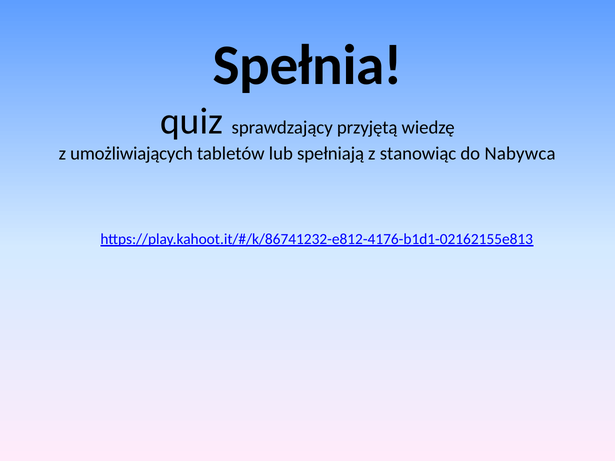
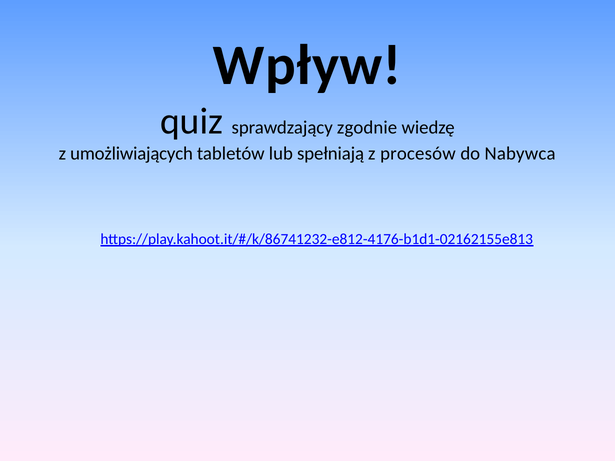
Spełnia: Spełnia -> Wpływ
przyjętą: przyjętą -> zgodnie
stanowiąc: stanowiąc -> procesów
